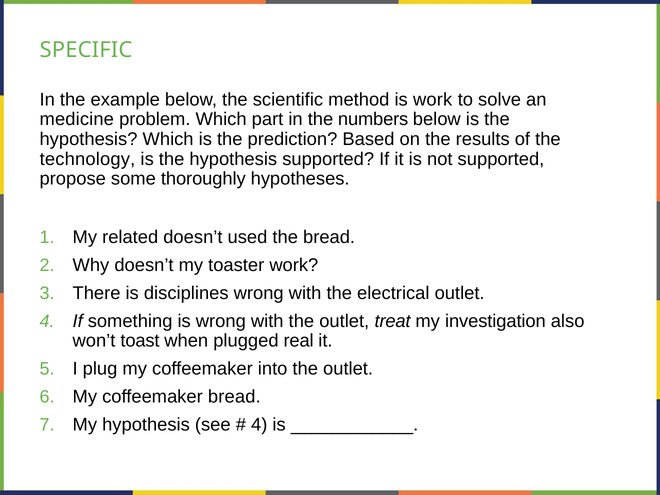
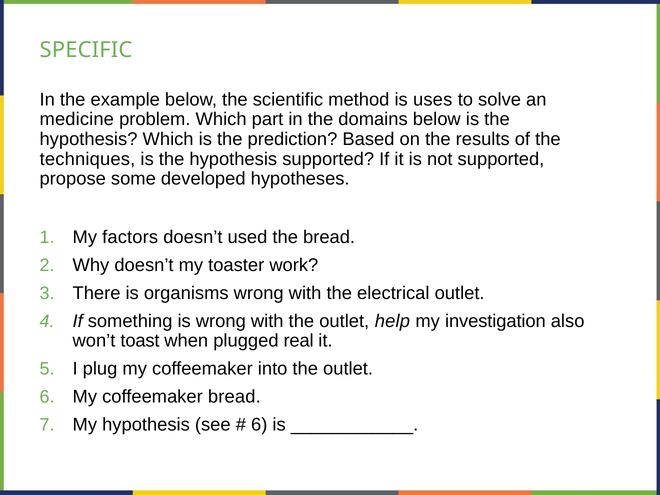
is work: work -> uses
numbers: numbers -> domains
technology: technology -> techniques
thoroughly: thoroughly -> developed
related: related -> factors
disciplines: disciplines -> organisms
treat: treat -> help
4 at (259, 425): 4 -> 6
